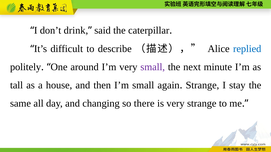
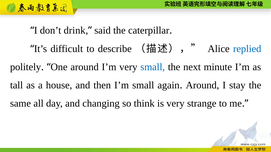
small at (153, 67) colour: purple -> blue
Strange at (202, 85): Strange -> Around
there: there -> think
